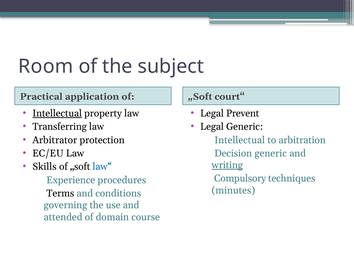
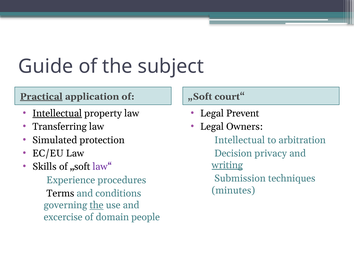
Room: Room -> Guide
Practical underline: none -> present
Legal Generic: Generic -> Owners
Arbitrator: Arbitrator -> Simulated
Decision generic: generic -> privacy
law“ colour: blue -> purple
Compulsory: Compulsory -> Submission
the at (97, 205) underline: none -> present
attended: attended -> excercise
course: course -> people
